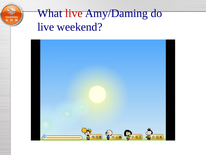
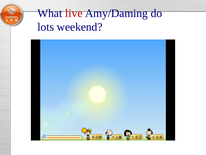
live at (46, 27): live -> lots
